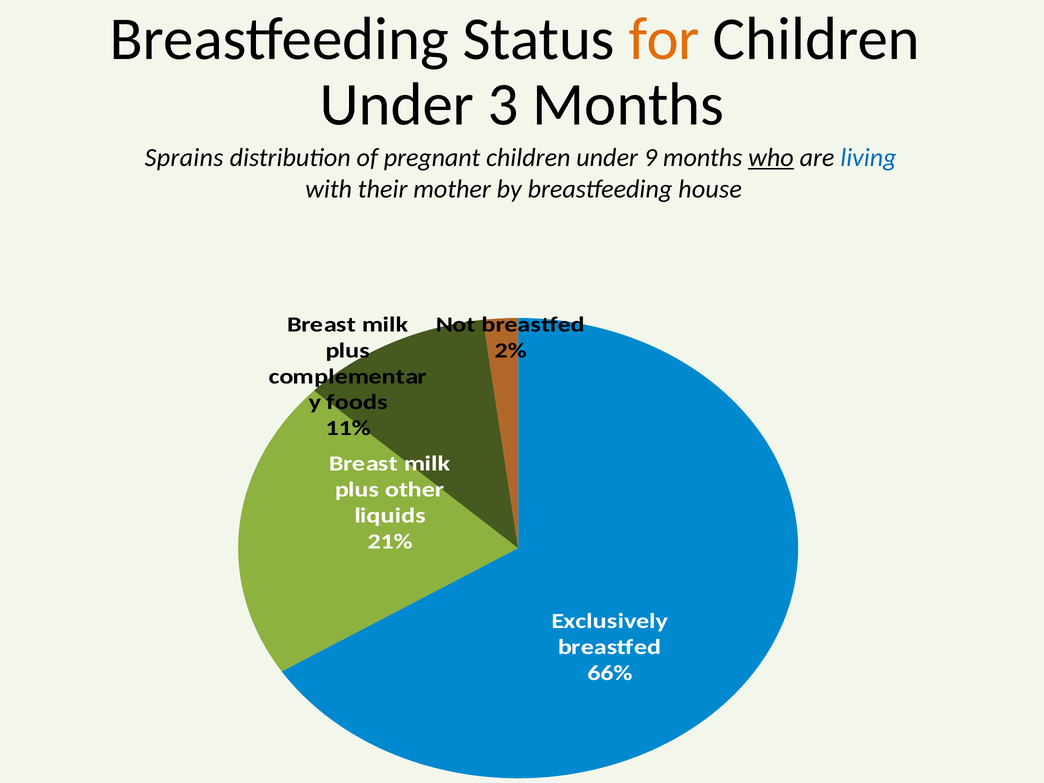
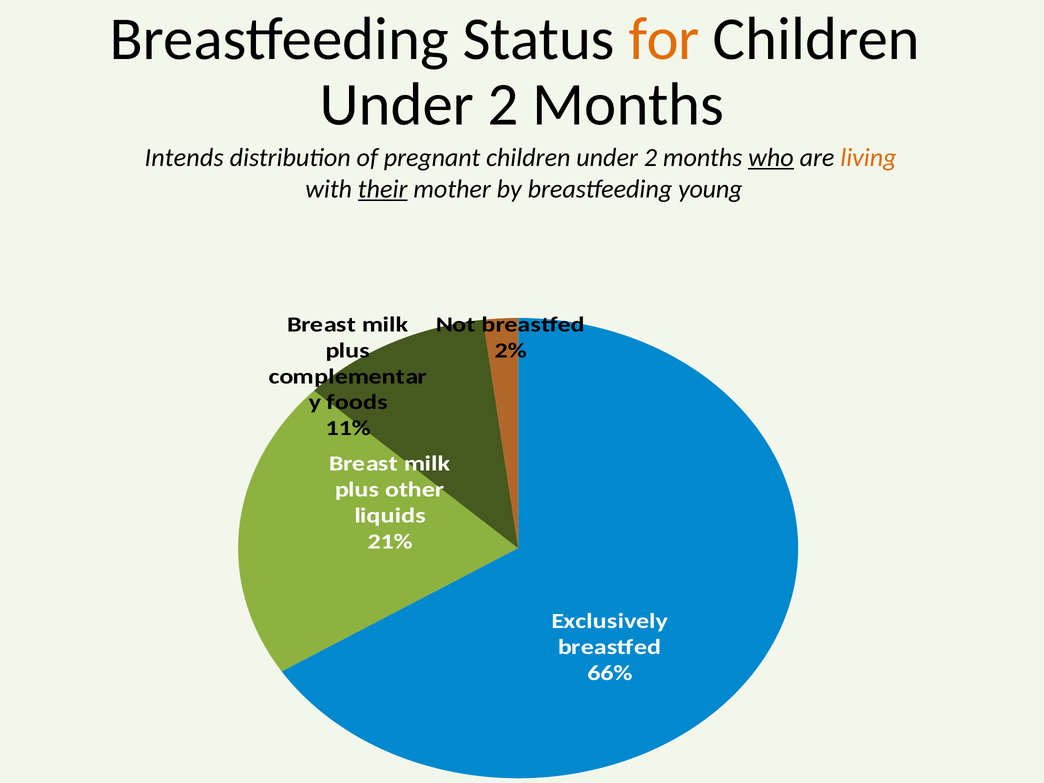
3 at (503, 105): 3 -> 2
Sprains: Sprains -> Intends
9 at (650, 158): 9 -> 2
living colour: blue -> orange
their underline: none -> present
house: house -> young
